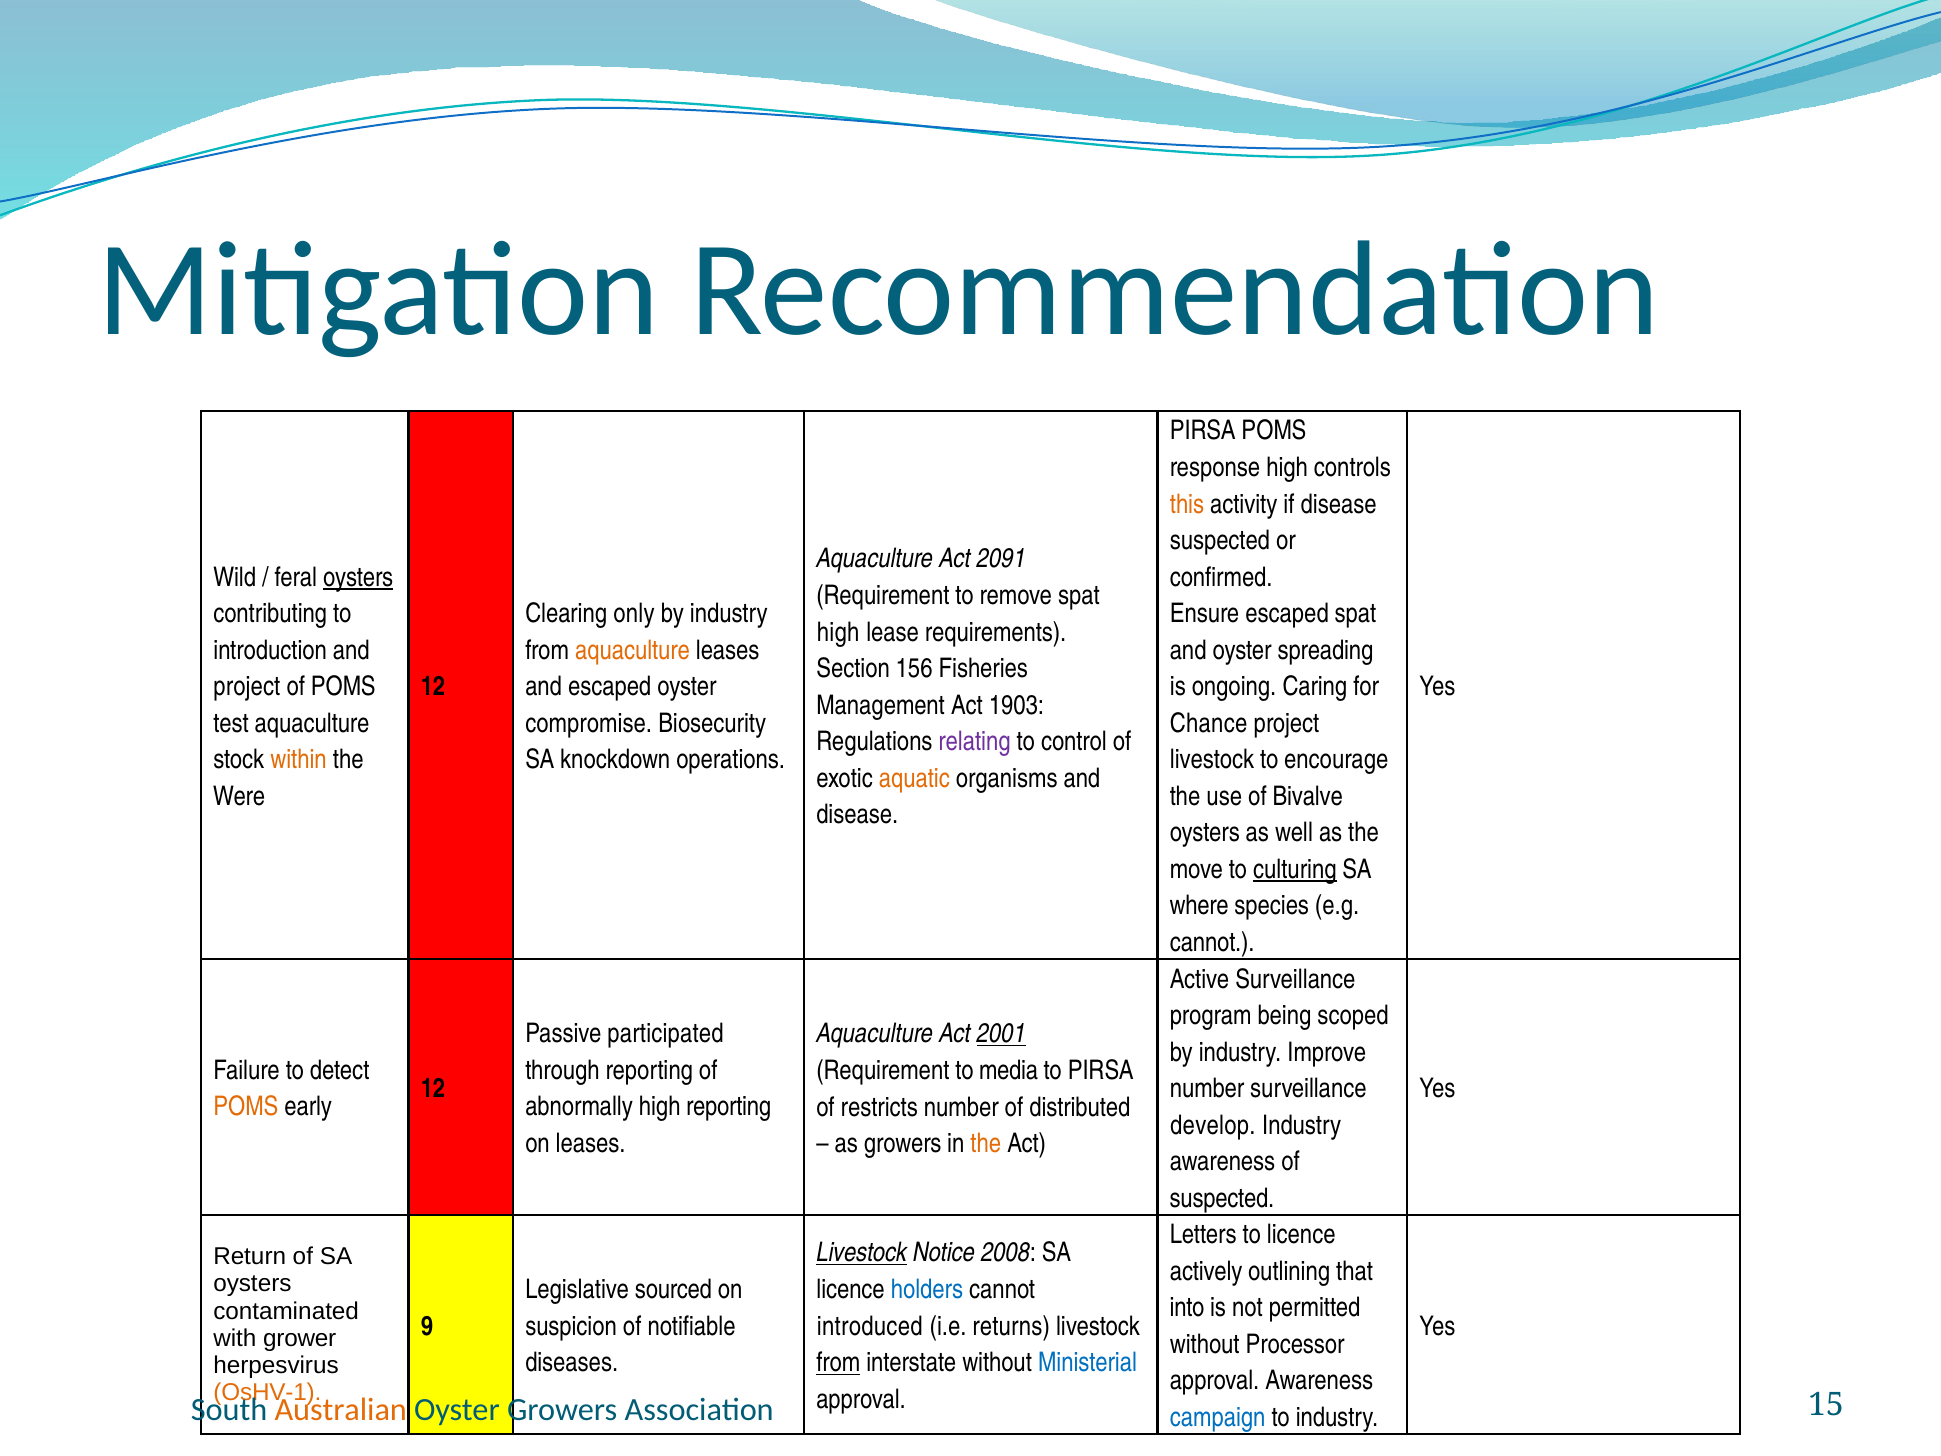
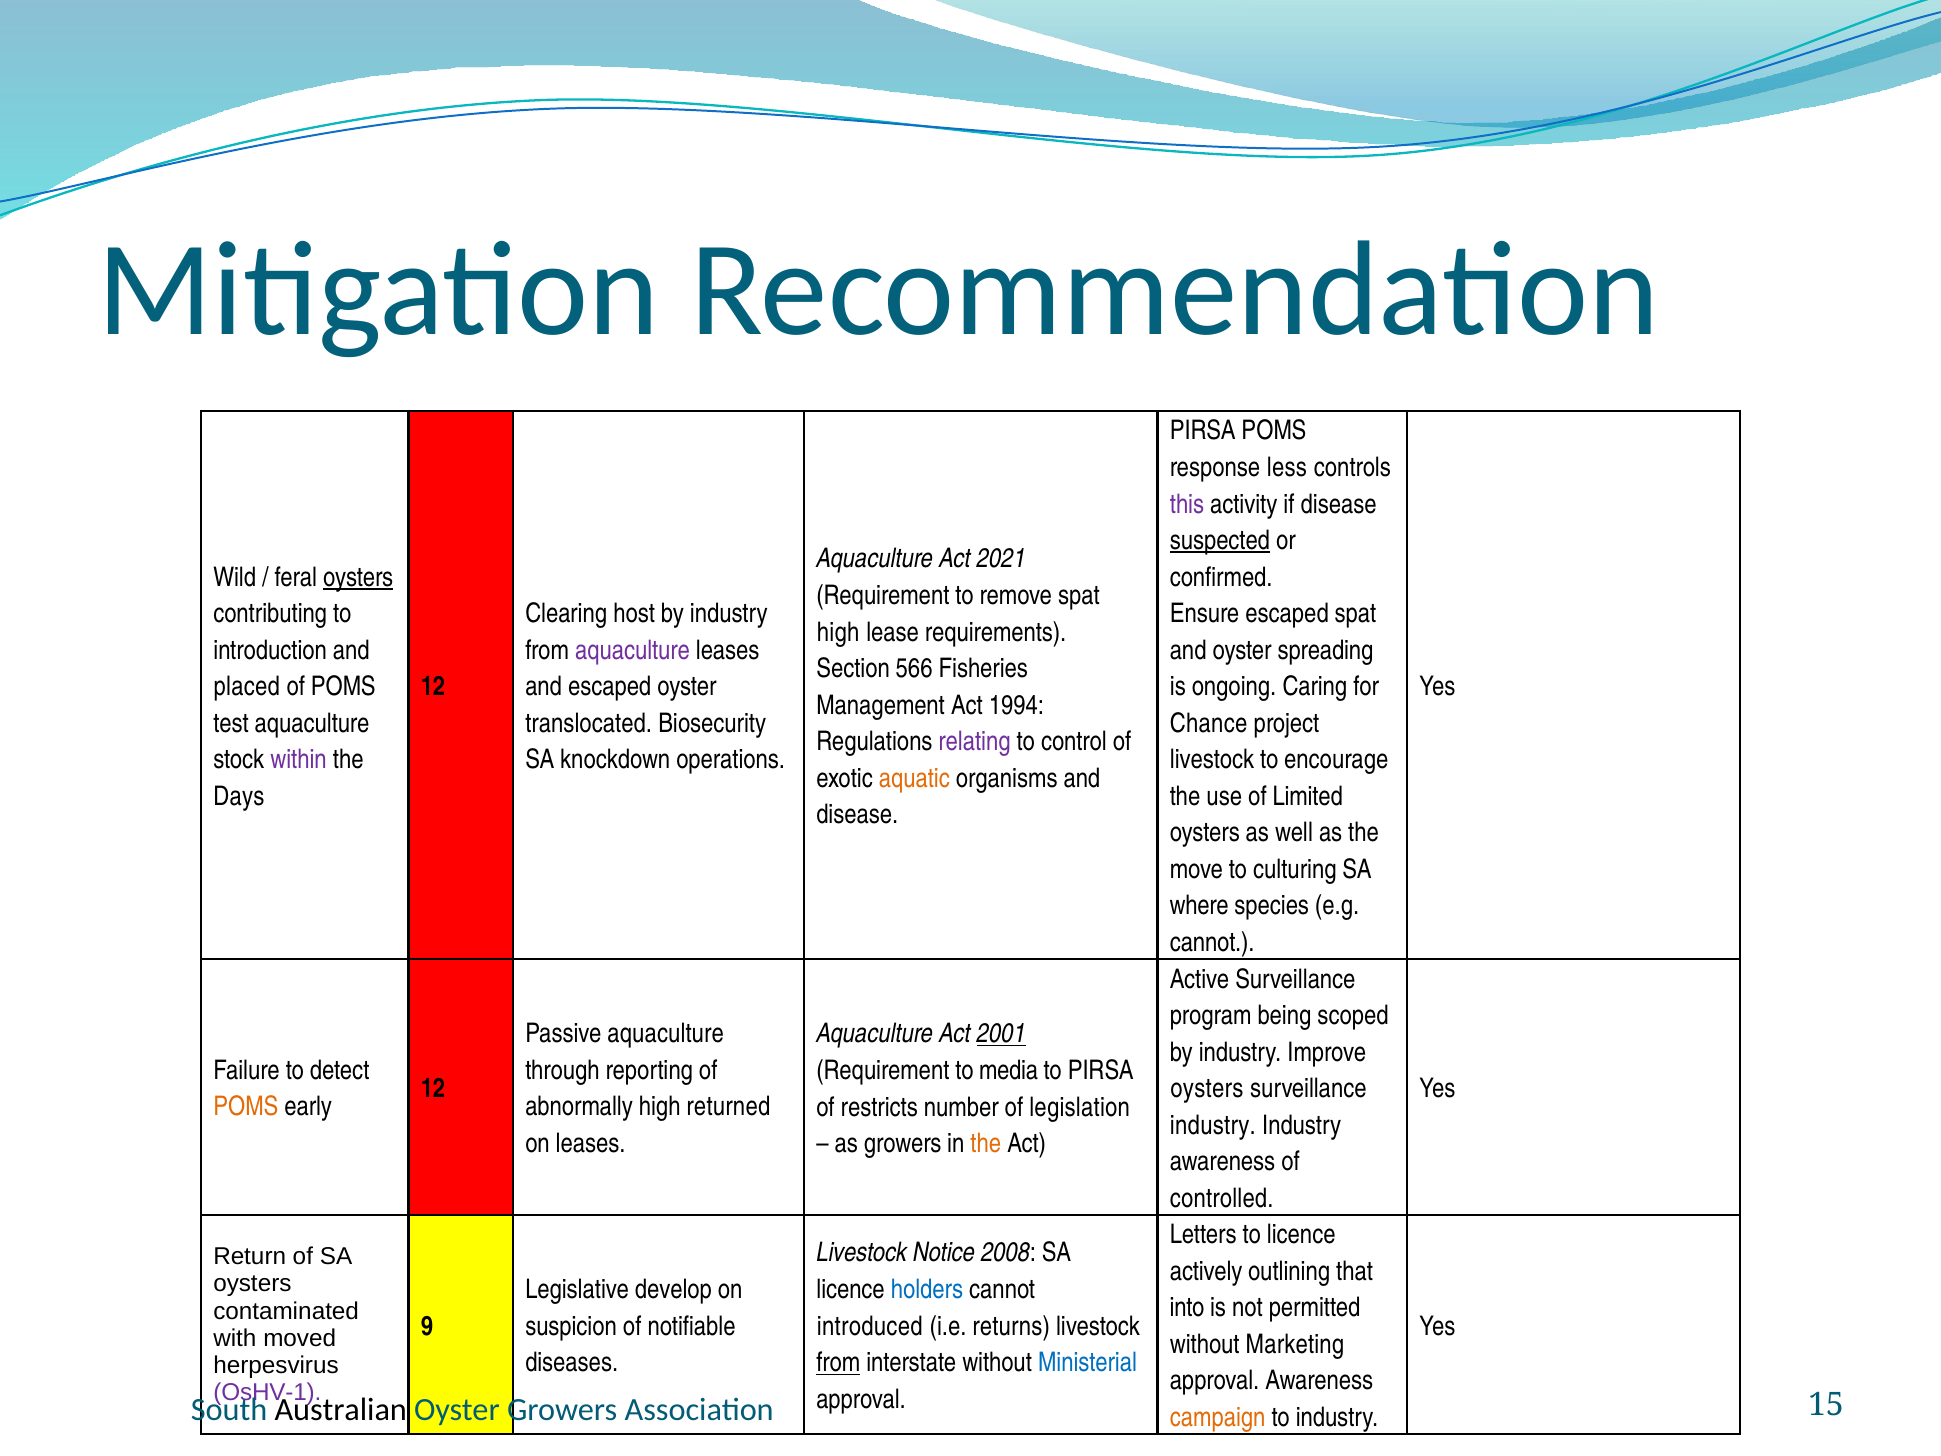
response high: high -> less
this colour: orange -> purple
suspected at (1220, 541) underline: none -> present
2091: 2091 -> 2021
only: only -> host
aquaculture at (633, 650) colour: orange -> purple
156: 156 -> 566
project at (247, 687): project -> placed
1903: 1903 -> 1994
compromise: compromise -> translocated
within colour: orange -> purple
Were: Were -> Days
Bivalve: Bivalve -> Limited
culturing underline: present -> none
Passive participated: participated -> aquaculture
number at (1207, 1089): number -> oysters
high reporting: reporting -> returned
distributed: distributed -> legislation
develop at (1213, 1125): develop -> industry
suspected at (1222, 1198): suspected -> controlled
Livestock at (862, 1253) underline: present -> none
sourced: sourced -> develop
grower: grower -> moved
Processor: Processor -> Marketing
OsHV-1 colour: orange -> purple
Australian colour: orange -> black
campaign colour: blue -> orange
